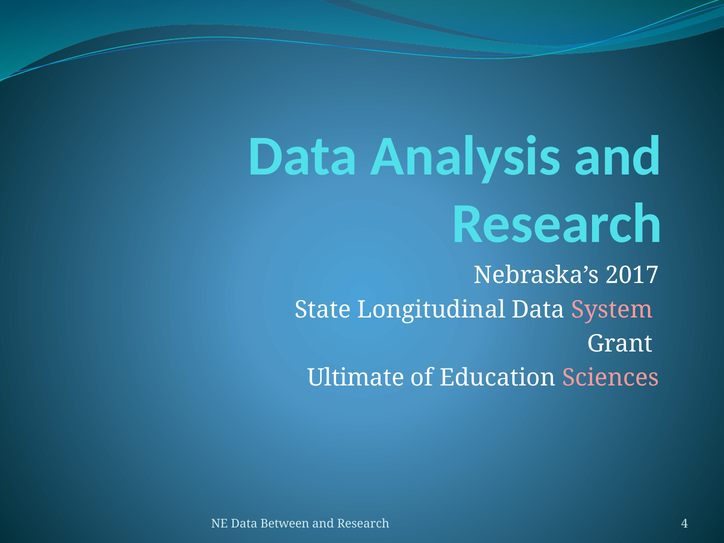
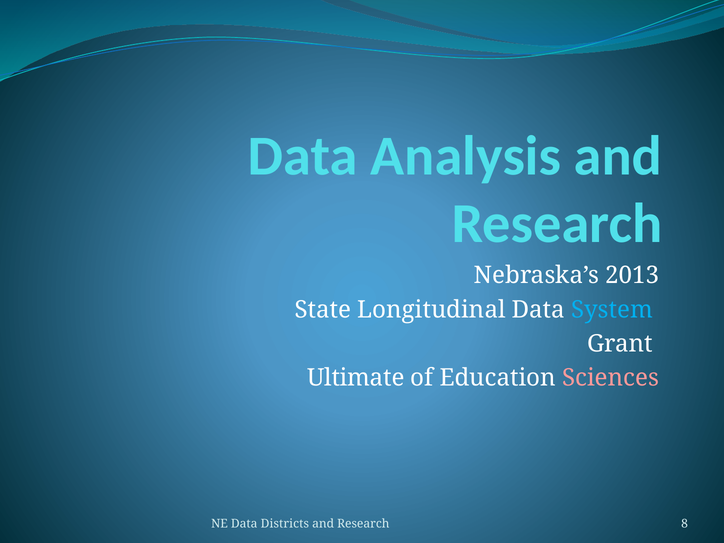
2017: 2017 -> 2013
System colour: pink -> light blue
Between: Between -> Districts
4: 4 -> 8
